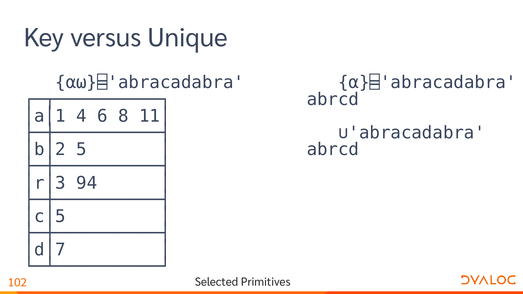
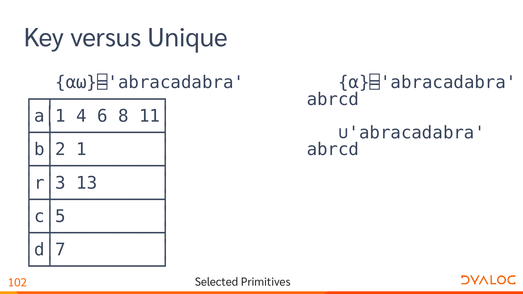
5: 5 -> 1
94: 94 -> 13
